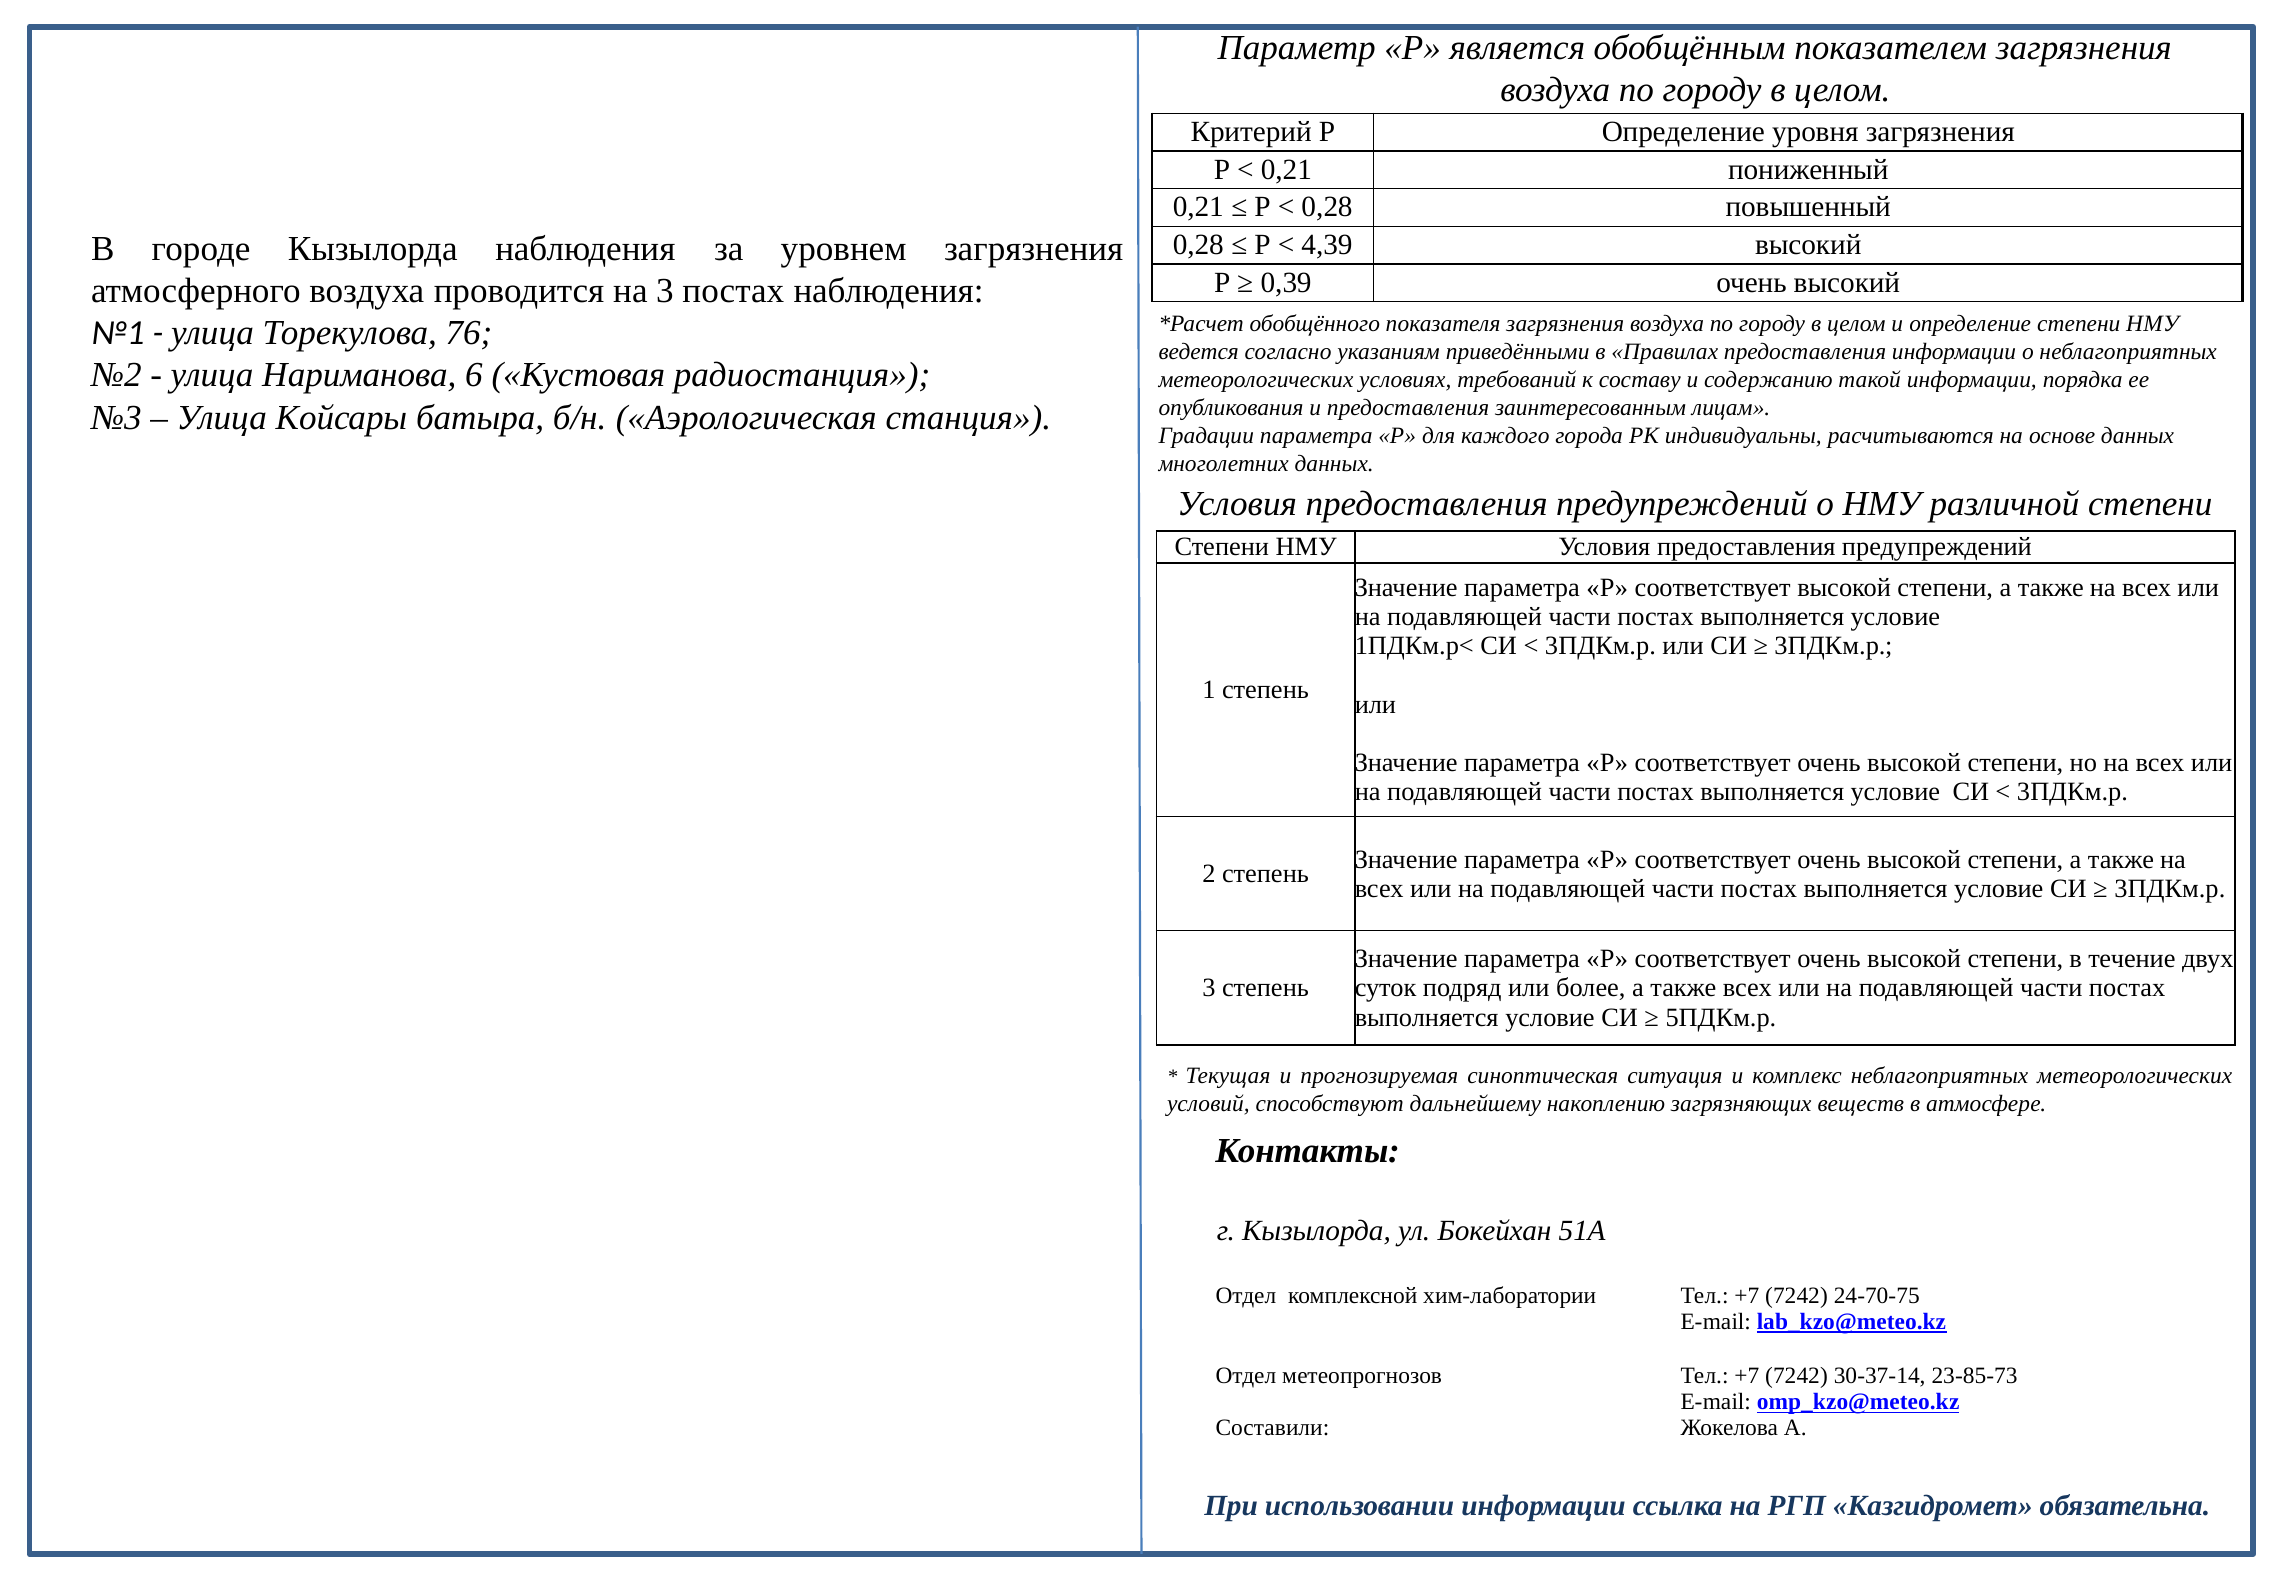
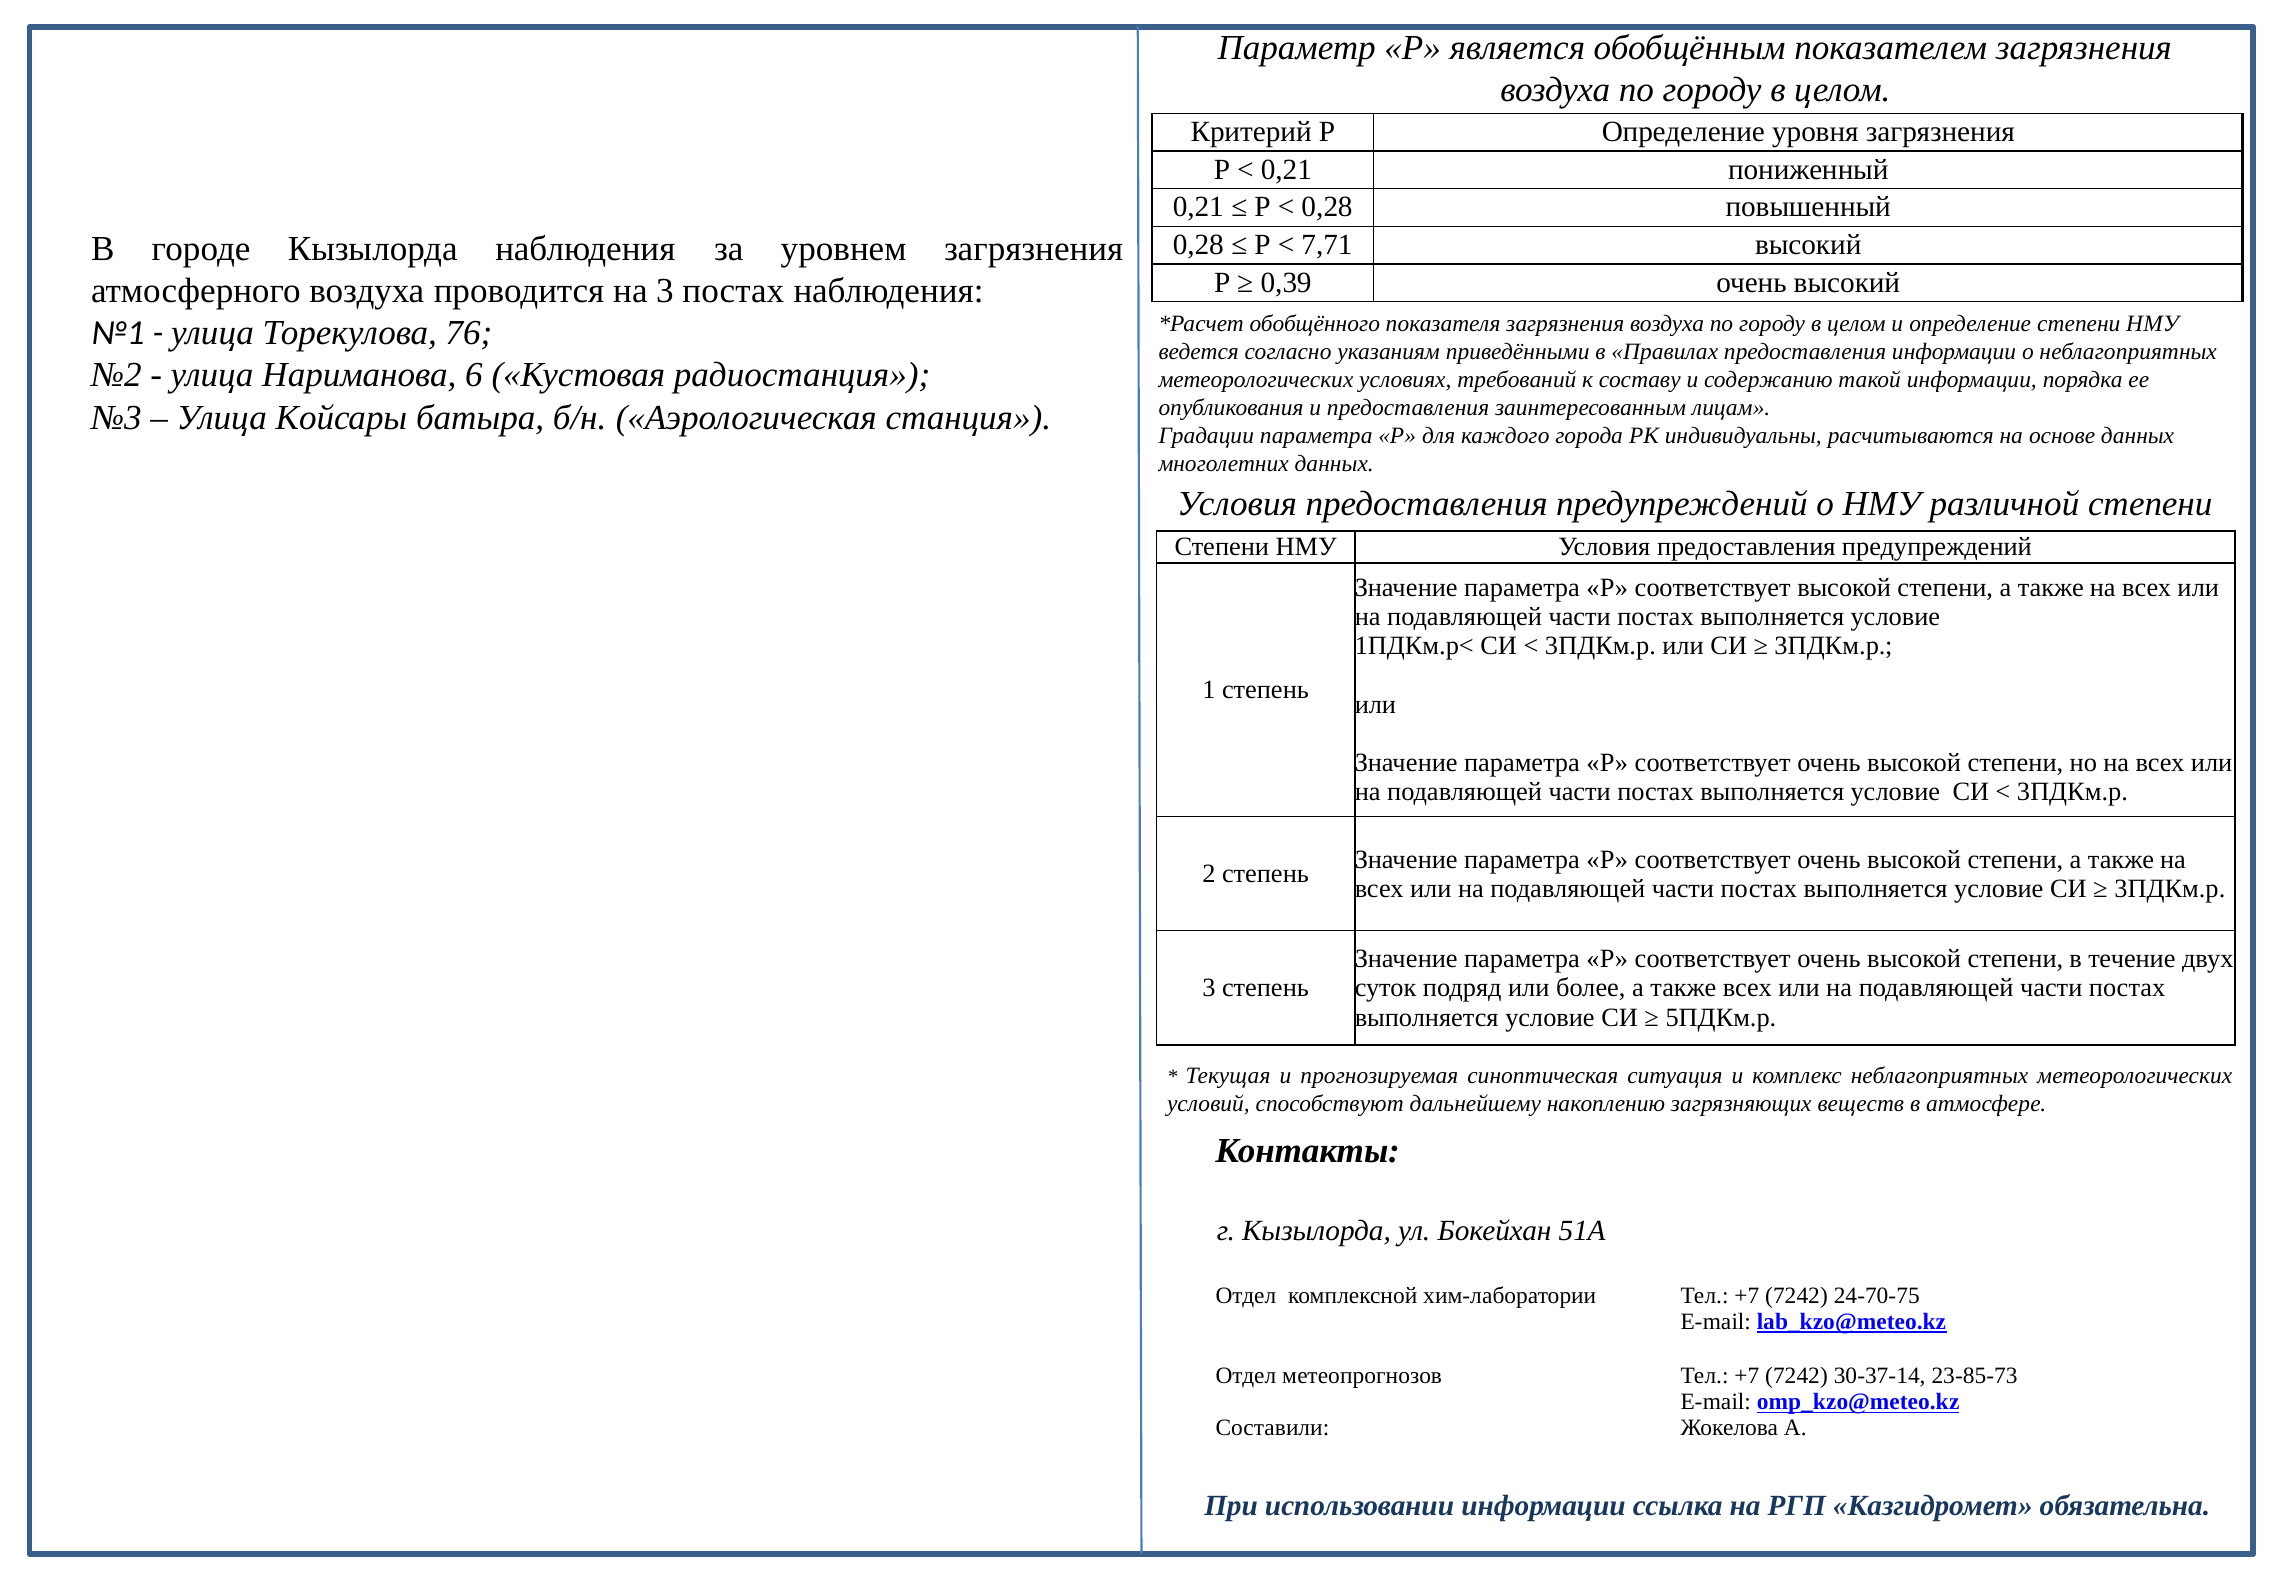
4,39: 4,39 -> 7,71
